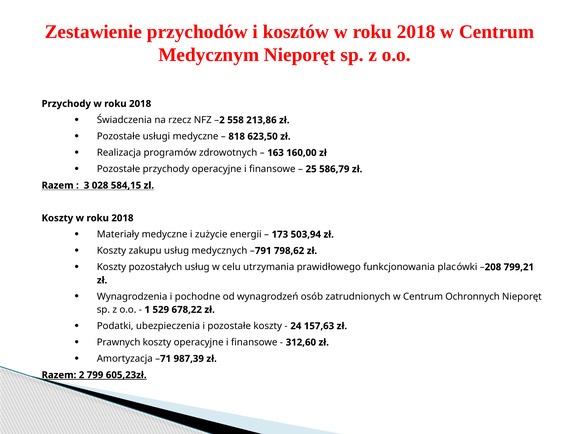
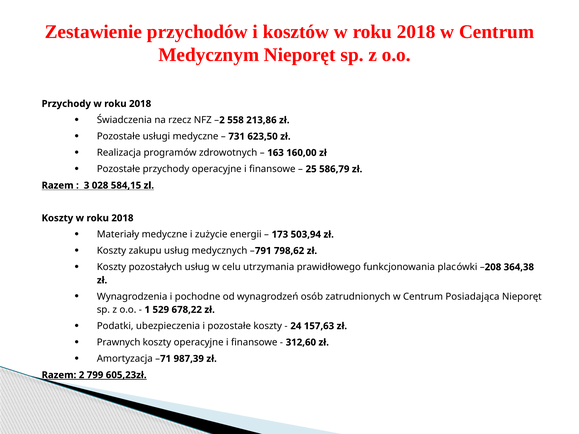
818: 818 -> 731
799,21: 799,21 -> 364,38
Ochronnych: Ochronnych -> Posiadająca
